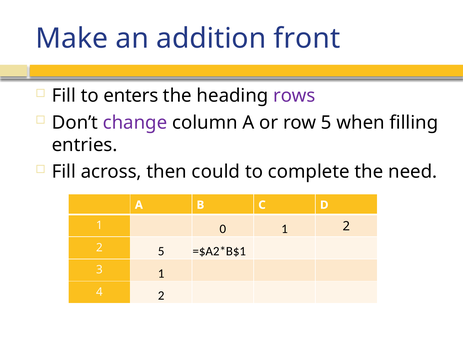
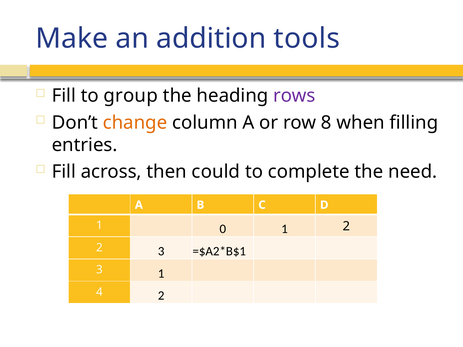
front: front -> tools
enters: enters -> group
change colour: purple -> orange
row 5: 5 -> 8
2 5: 5 -> 3
